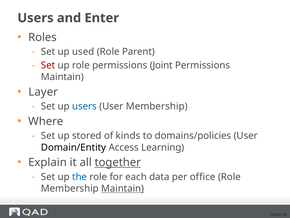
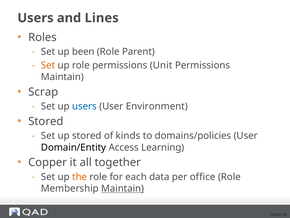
Enter: Enter -> Lines
used: used -> been
Set at (48, 65) colour: red -> orange
Joint: Joint -> Unit
Layer: Layer -> Scrap
User Membership: Membership -> Environment
Where at (46, 121): Where -> Stored
Explain: Explain -> Copper
together underline: present -> none
the colour: blue -> orange
